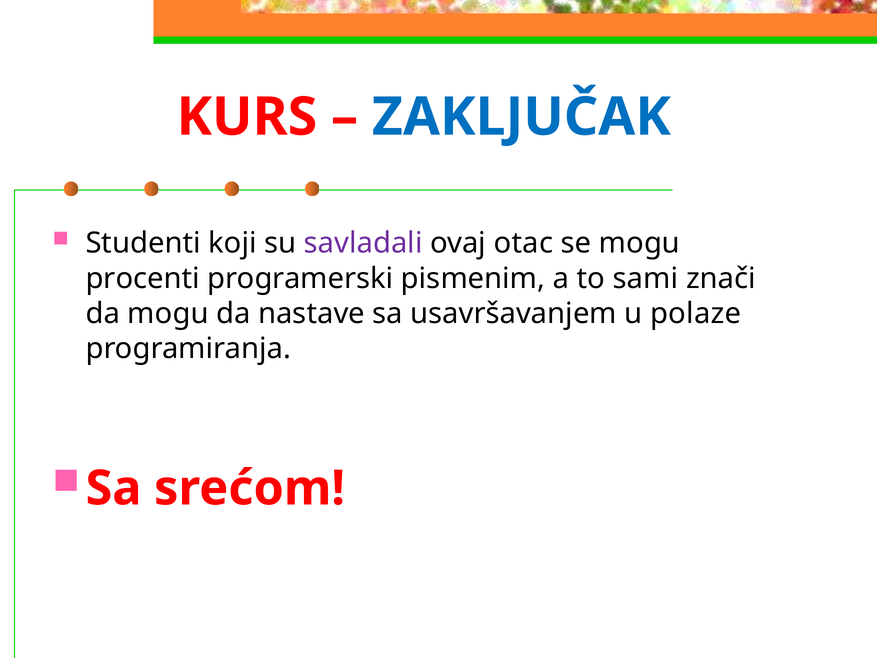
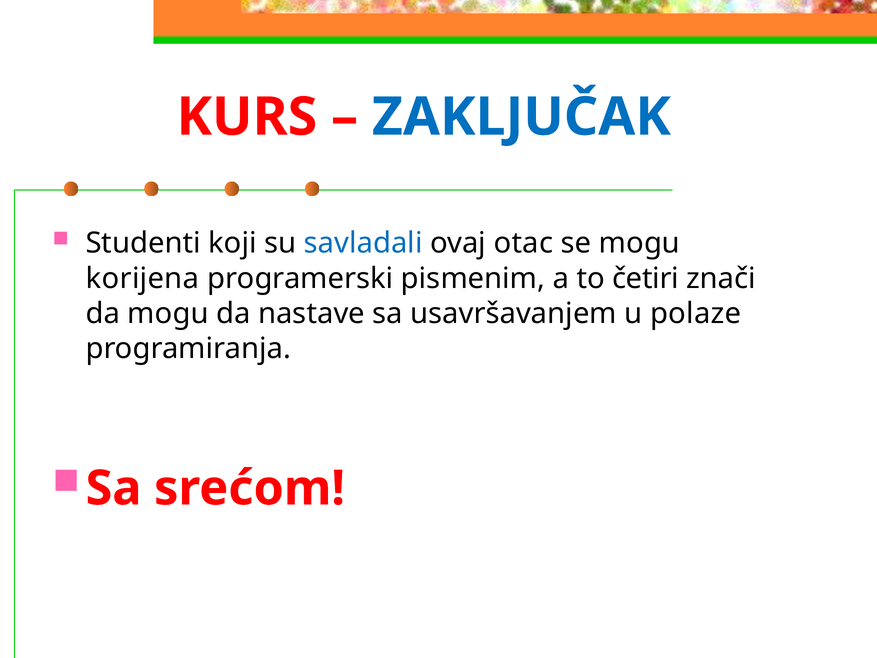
savladali colour: purple -> blue
procenti: procenti -> korijena
sami: sami -> četiri
